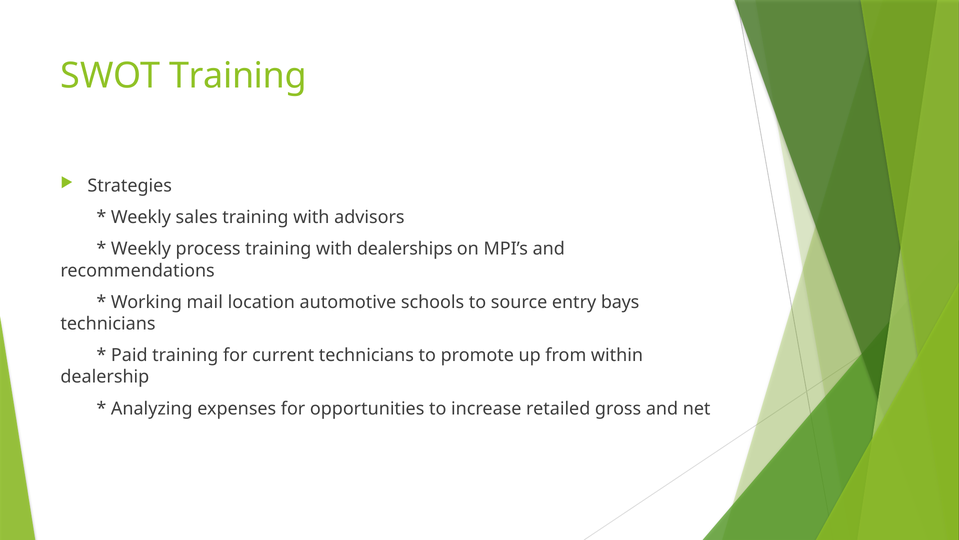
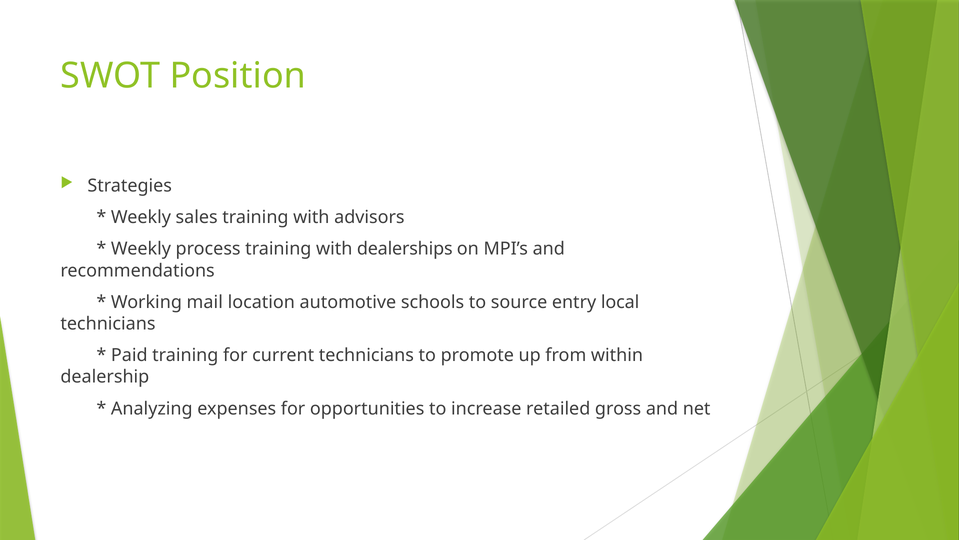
SWOT Training: Training -> Position
bays: bays -> local
